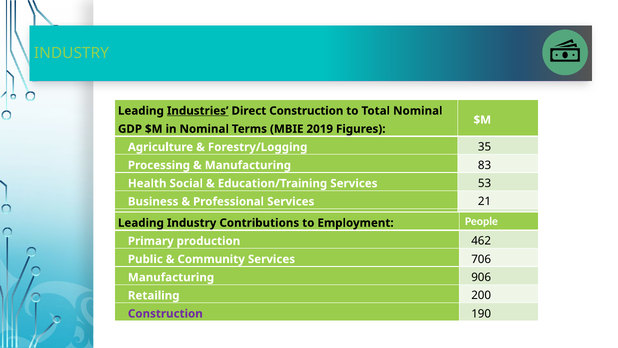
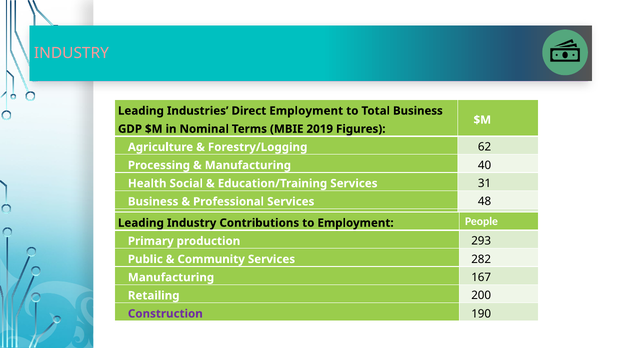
INDUSTRY at (71, 53) colour: light green -> pink
Industries underline: present -> none
Direct Construction: Construction -> Employment
Total Nominal: Nominal -> Business
35: 35 -> 62
83: 83 -> 40
53: 53 -> 31
21: 21 -> 48
462: 462 -> 293
706: 706 -> 282
906: 906 -> 167
